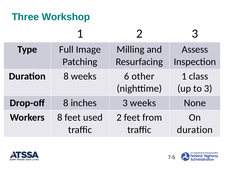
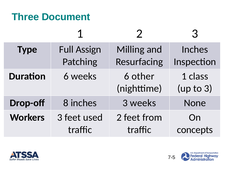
Workshop: Workshop -> Document
Image: Image -> Assign
Assess at (195, 50): Assess -> Inches
Duration 8: 8 -> 6
Workers 8: 8 -> 3
duration at (195, 130): duration -> concepts
